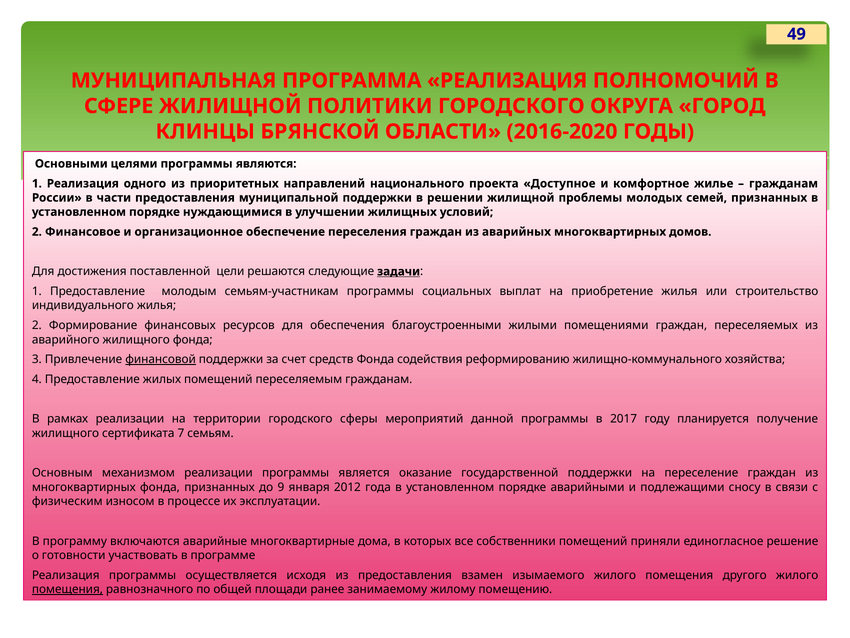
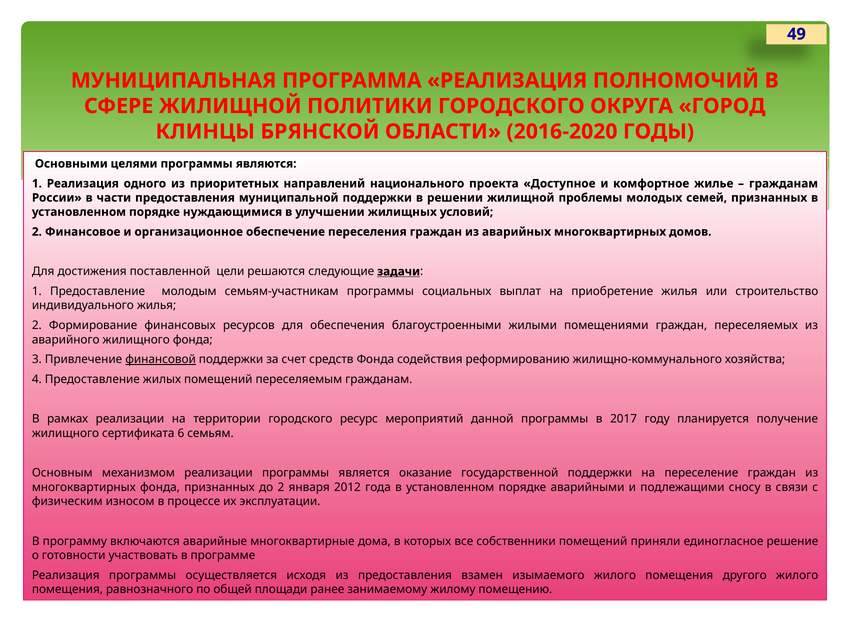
сферы: сферы -> ресурс
7: 7 -> 6
до 9: 9 -> 2
помещения at (67, 589) underline: present -> none
